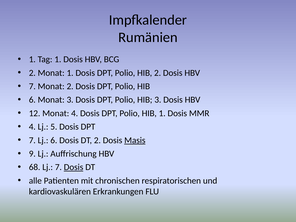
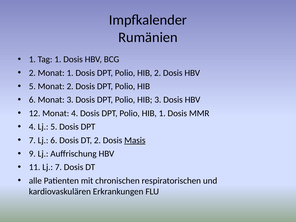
7 at (32, 86): 7 -> 5
68: 68 -> 11
Dosis at (74, 167) underline: present -> none
